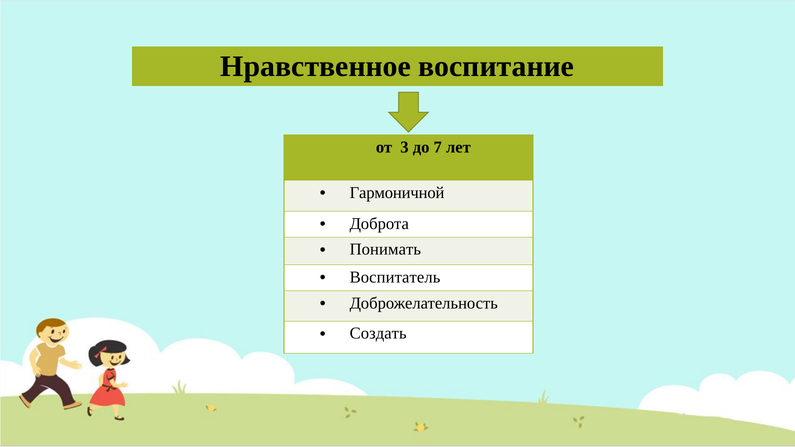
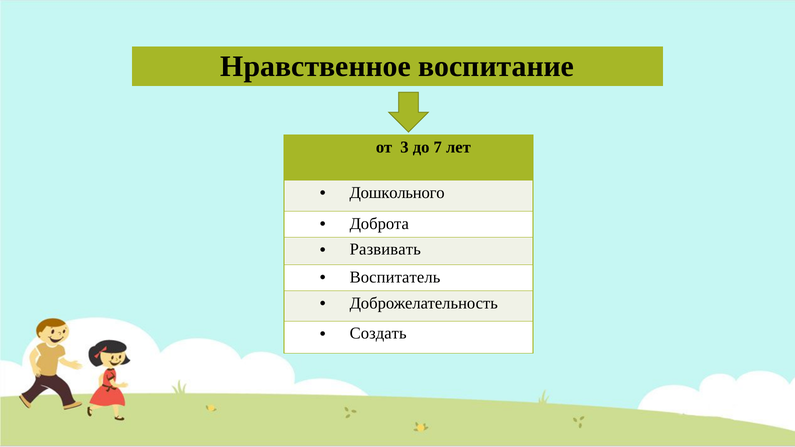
Гармоничной: Гармоничной -> Дошкольного
Понимать: Понимать -> Развивать
